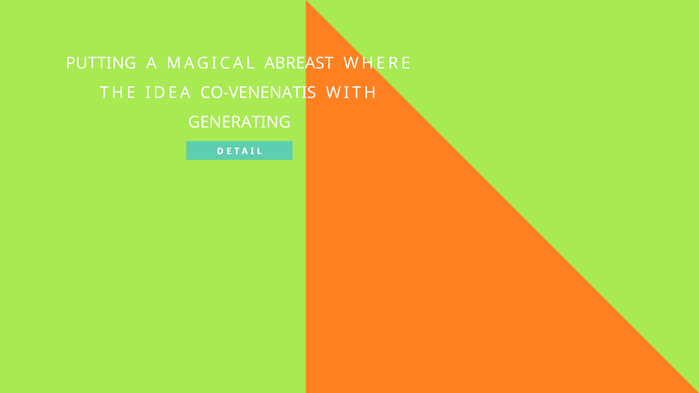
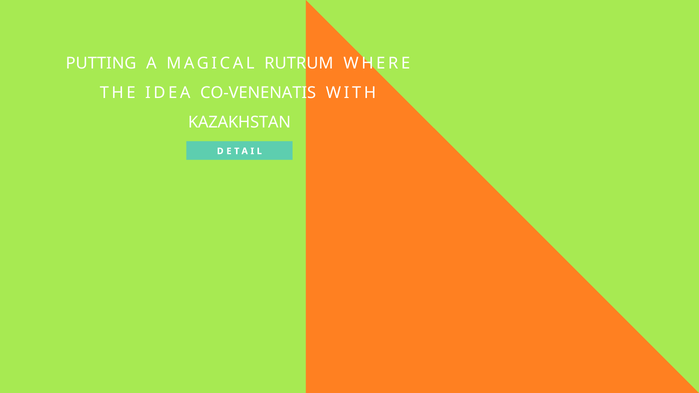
ABREAST: ABREAST -> RUTRUM
GENERATING: GENERATING -> KAZAKHSTAN
